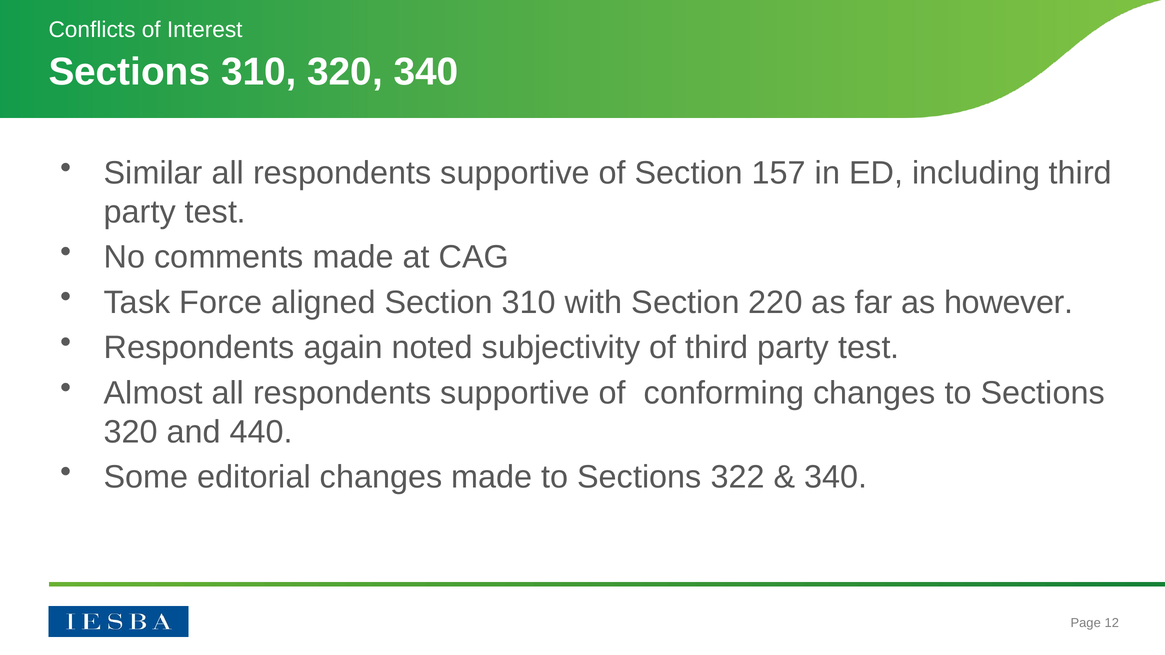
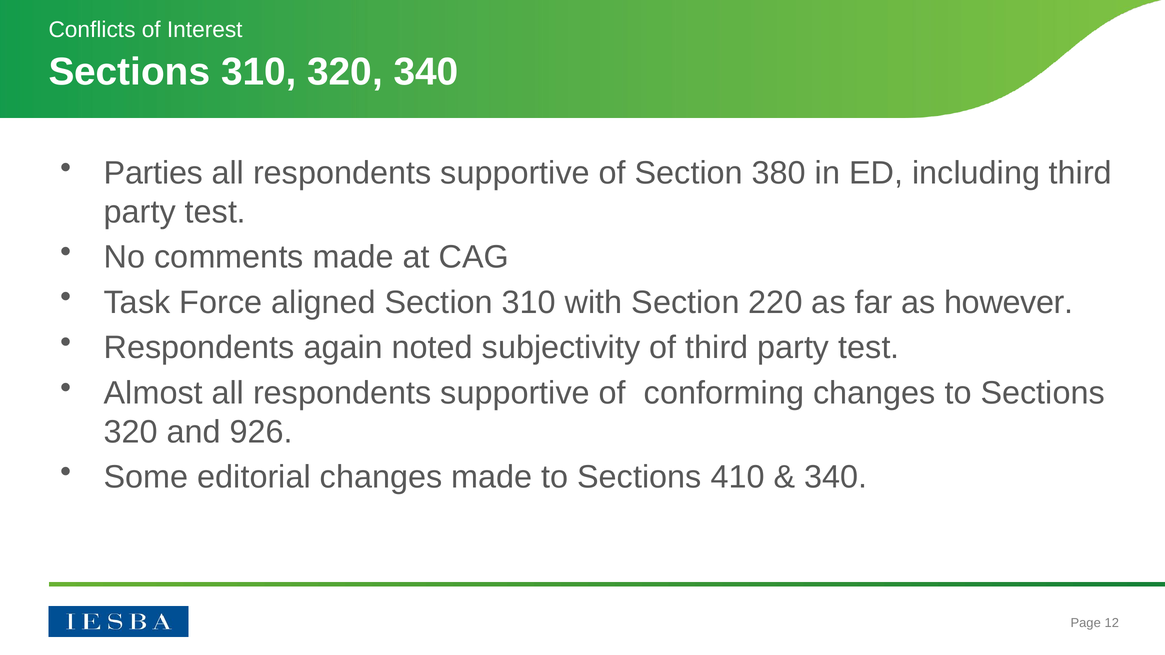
Similar: Similar -> Parties
157: 157 -> 380
440: 440 -> 926
322: 322 -> 410
